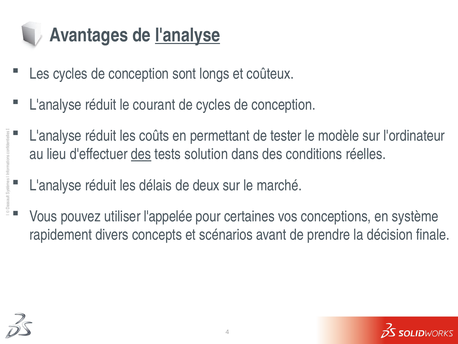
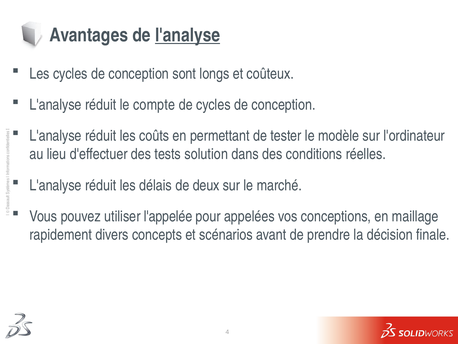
courant: courant -> compte
des at (141, 154) underline: present -> none
certaines: certaines -> appelées
système: système -> maillage
